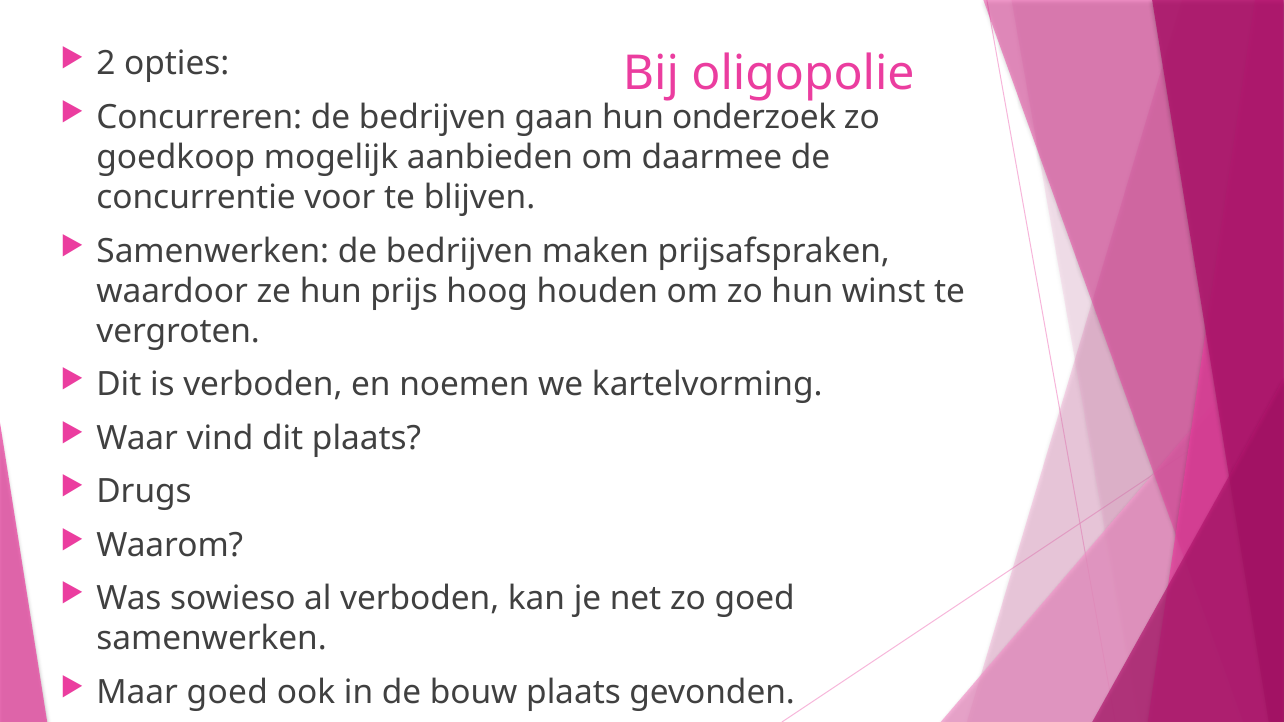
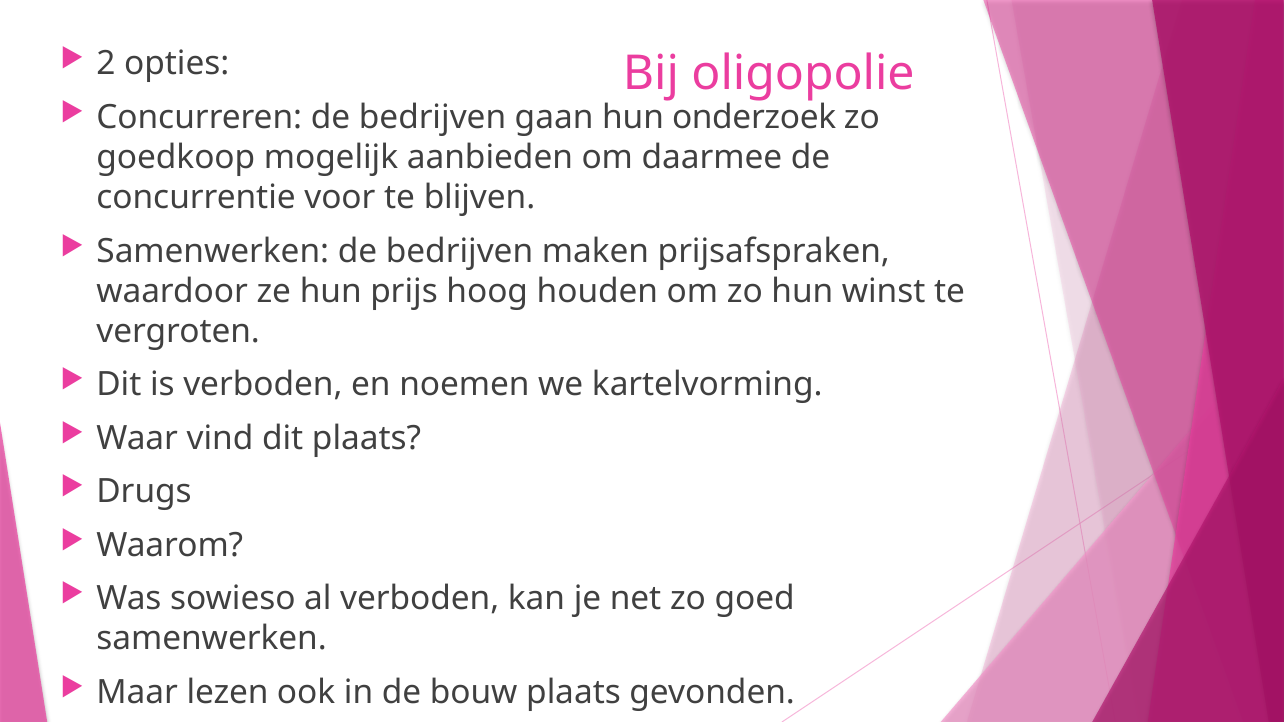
Maar goed: goed -> lezen
